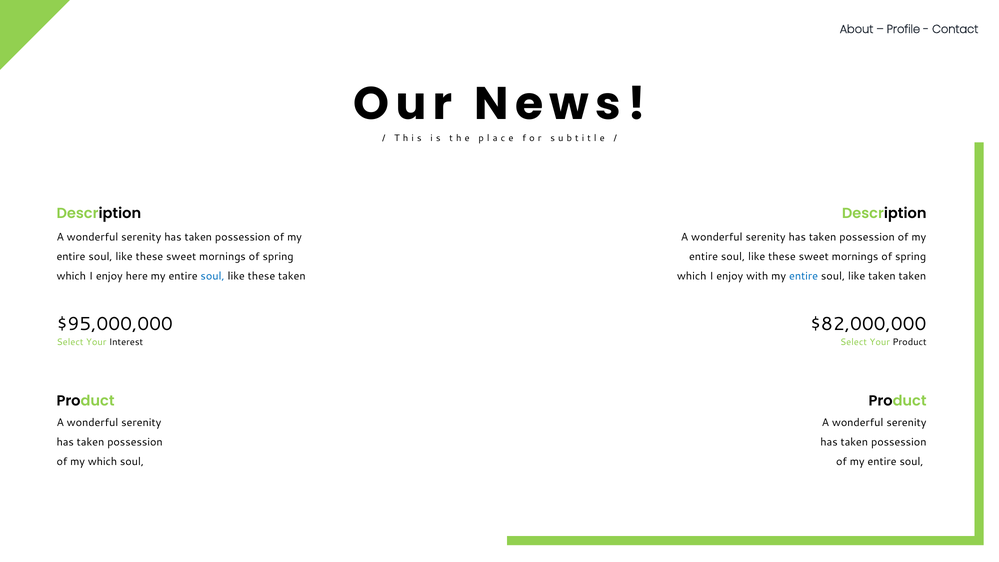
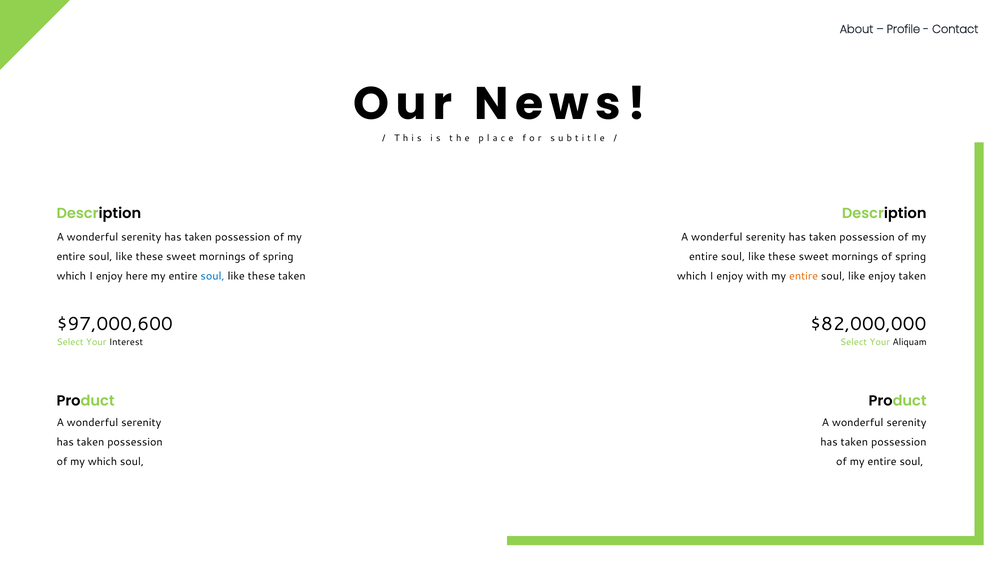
entire at (804, 276) colour: blue -> orange
like taken: taken -> enjoy
$95,000,000: $95,000,000 -> $97,000,600
Your Product: Product -> Aliquam
